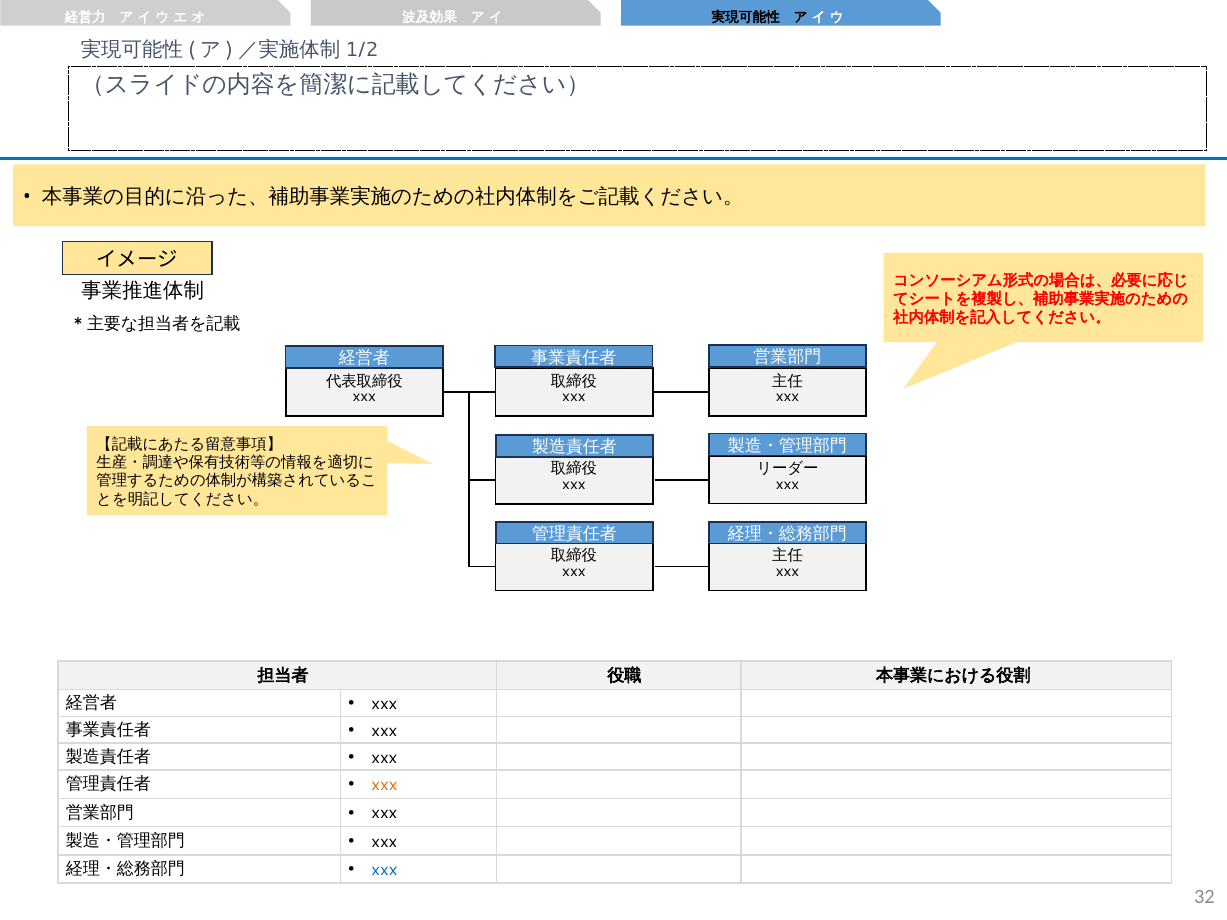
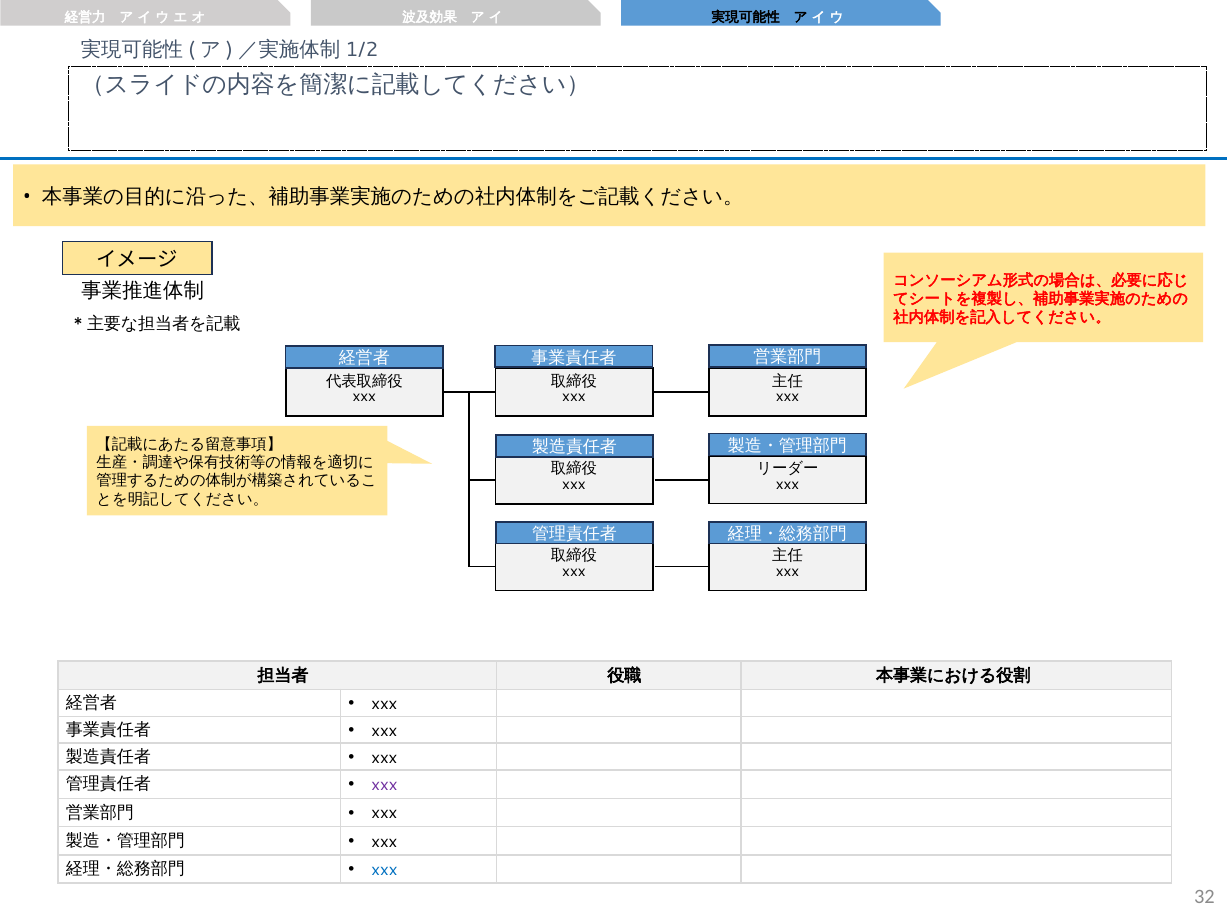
xxx at (384, 785) colour: orange -> purple
